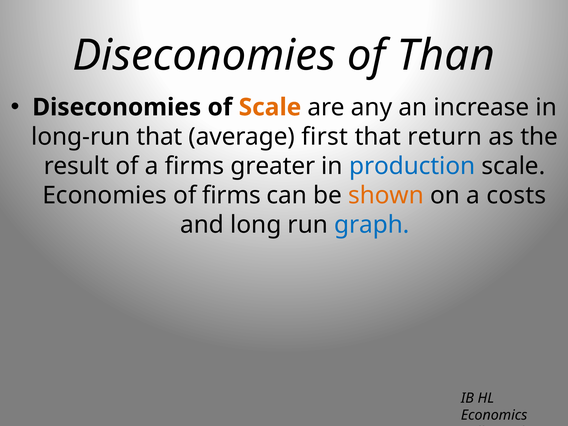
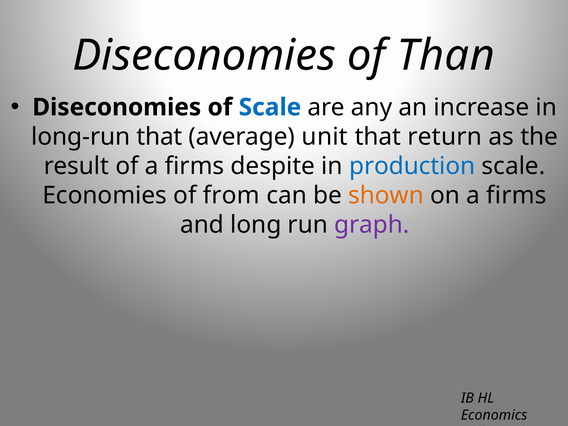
Scale at (270, 107) colour: orange -> blue
first: first -> unit
greater: greater -> despite
of firms: firms -> from
on a costs: costs -> firms
graph colour: blue -> purple
